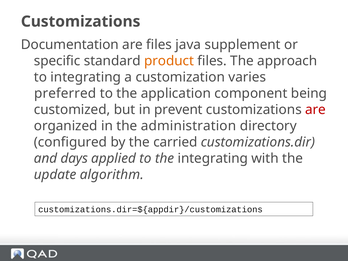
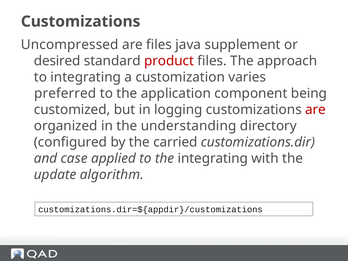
Documentation: Documentation -> Uncompressed
specific: specific -> desired
product colour: orange -> red
prevent: prevent -> logging
administration: administration -> understanding
days: days -> case
